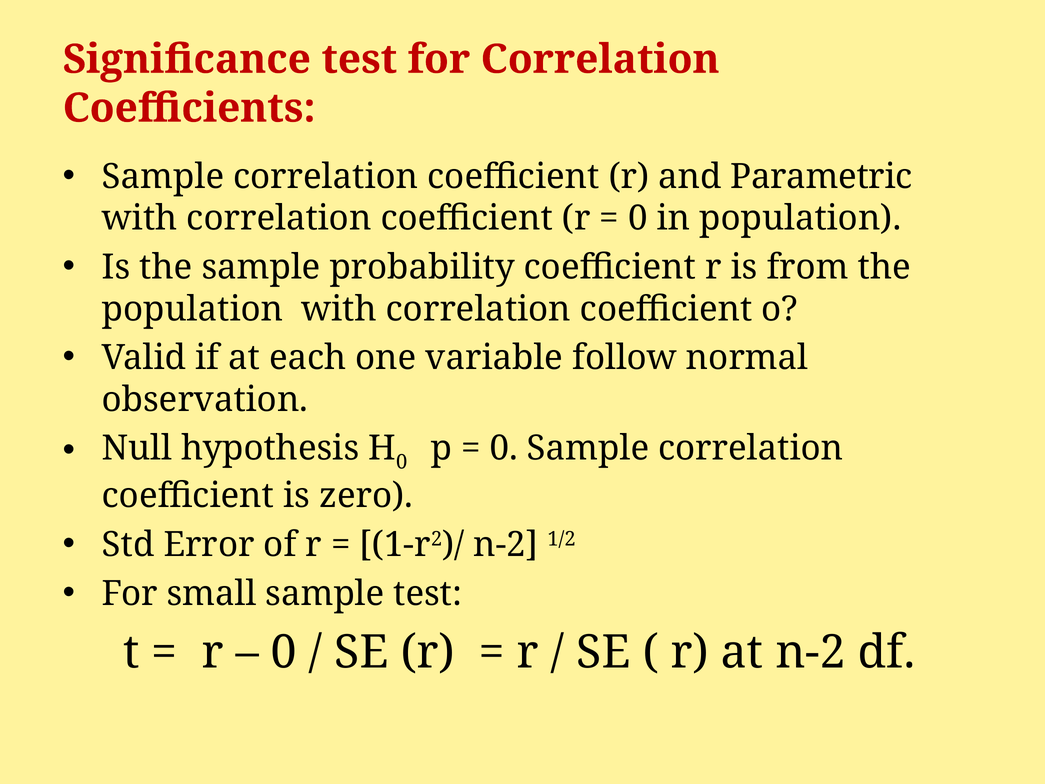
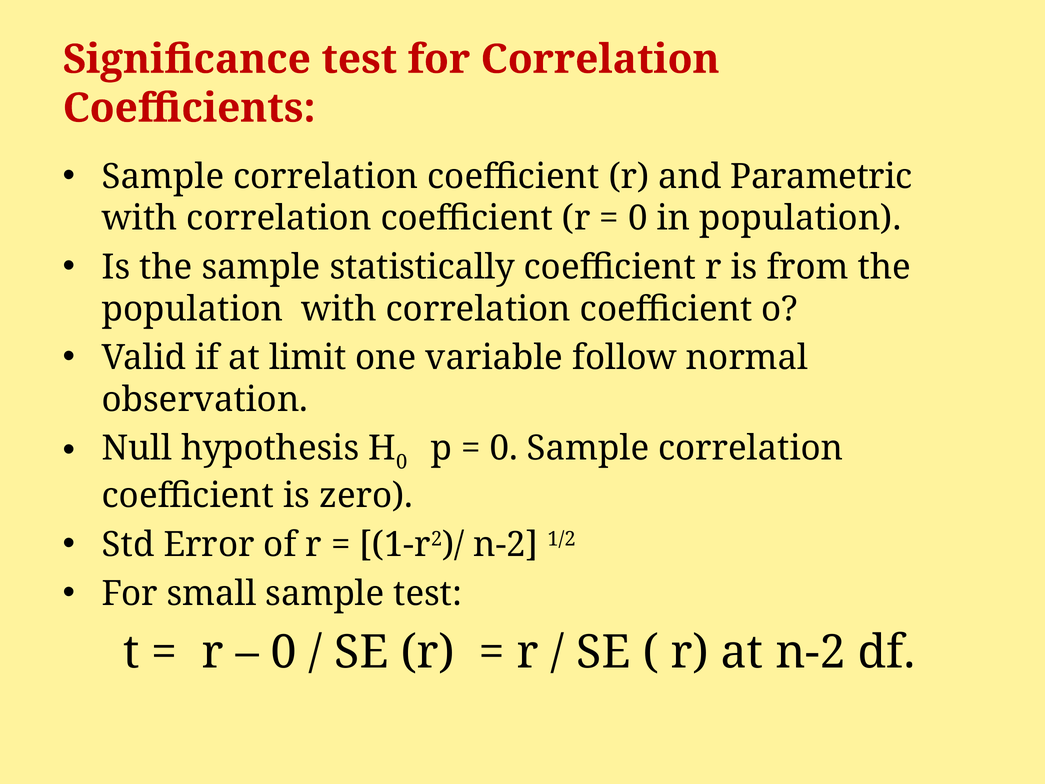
probability: probability -> statistically
each: each -> limit
